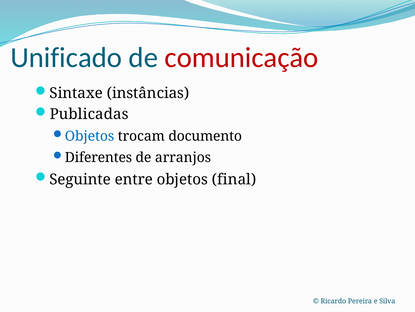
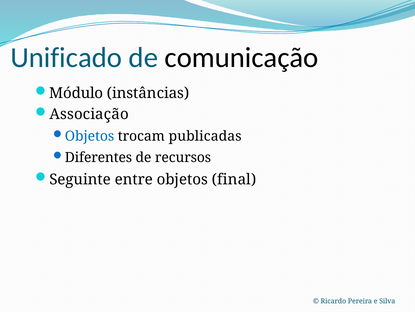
comunicação colour: red -> black
Sintaxe: Sintaxe -> Módulo
Publicadas: Publicadas -> Associação
documento: documento -> publicadas
arranjos: arranjos -> recursos
